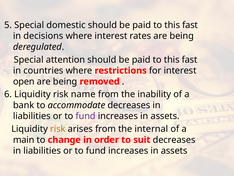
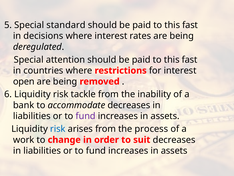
domestic: domestic -> standard
name: name -> tackle
risk at (58, 129) colour: orange -> blue
internal: internal -> process
main: main -> work
